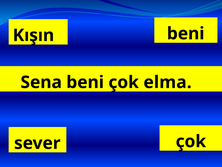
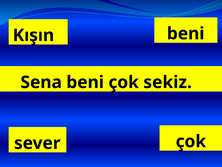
elma: elma -> sekiz
